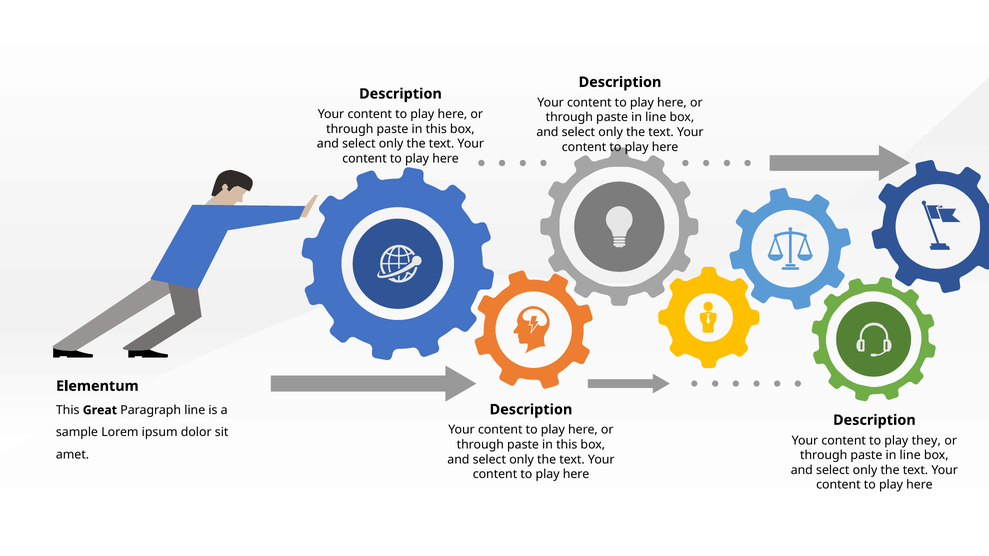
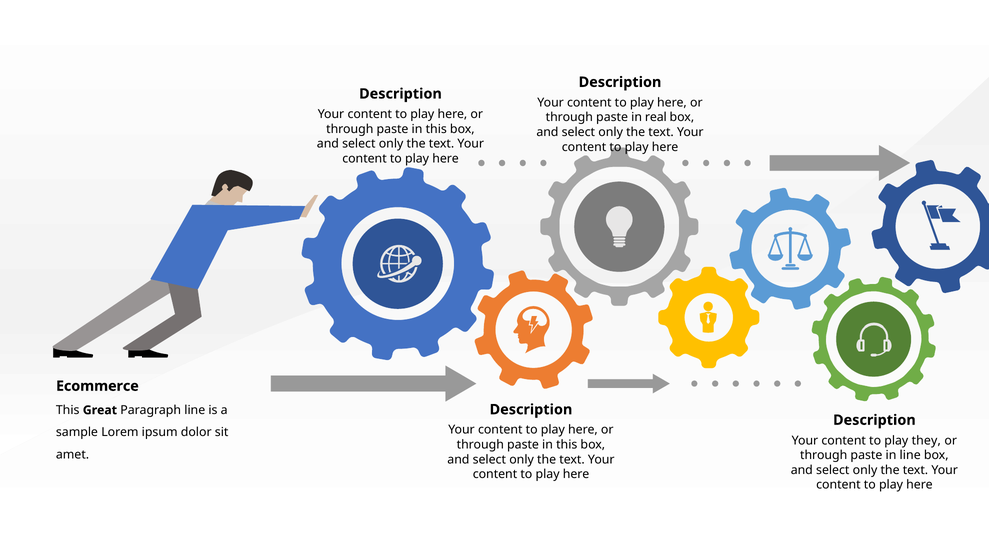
line at (656, 117): line -> real
Elementum: Elementum -> Ecommerce
